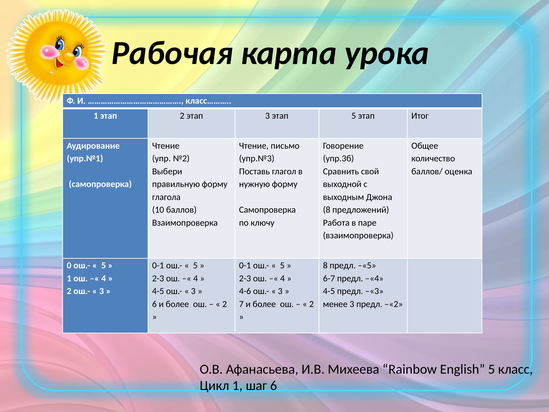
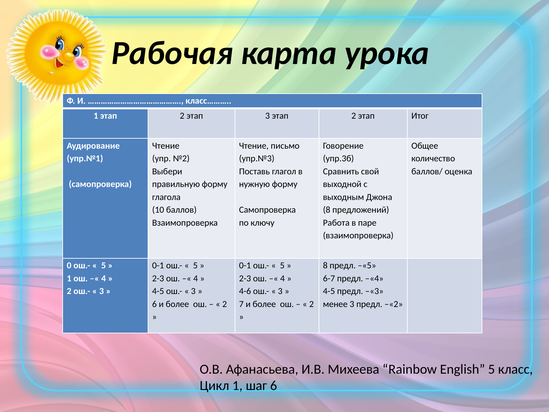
3 этап 5: 5 -> 2
